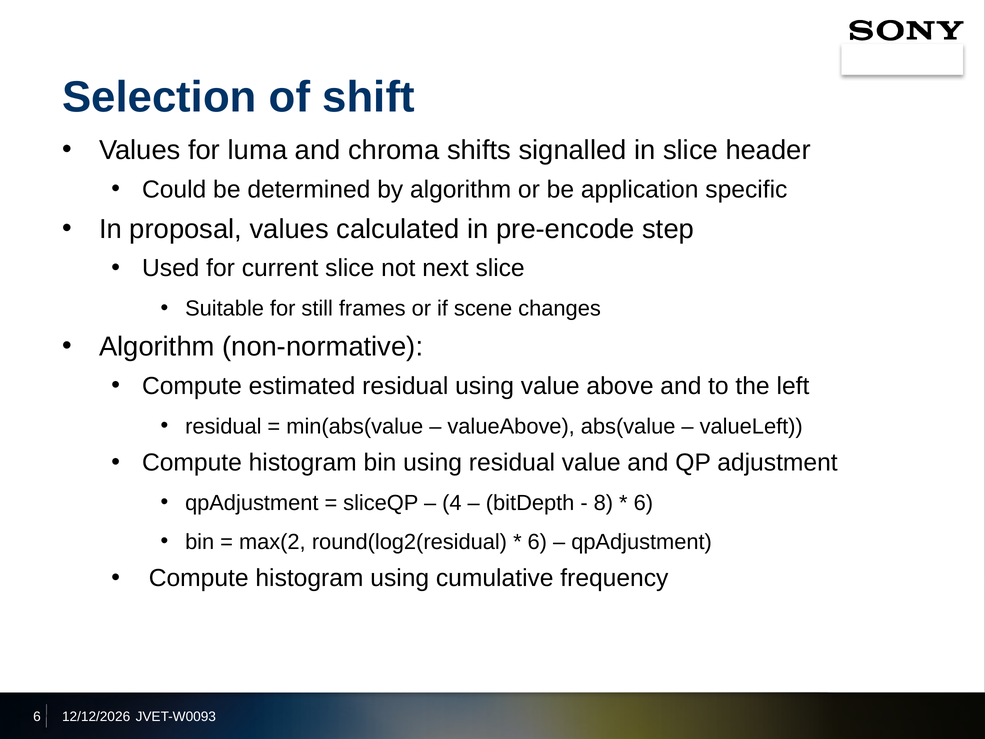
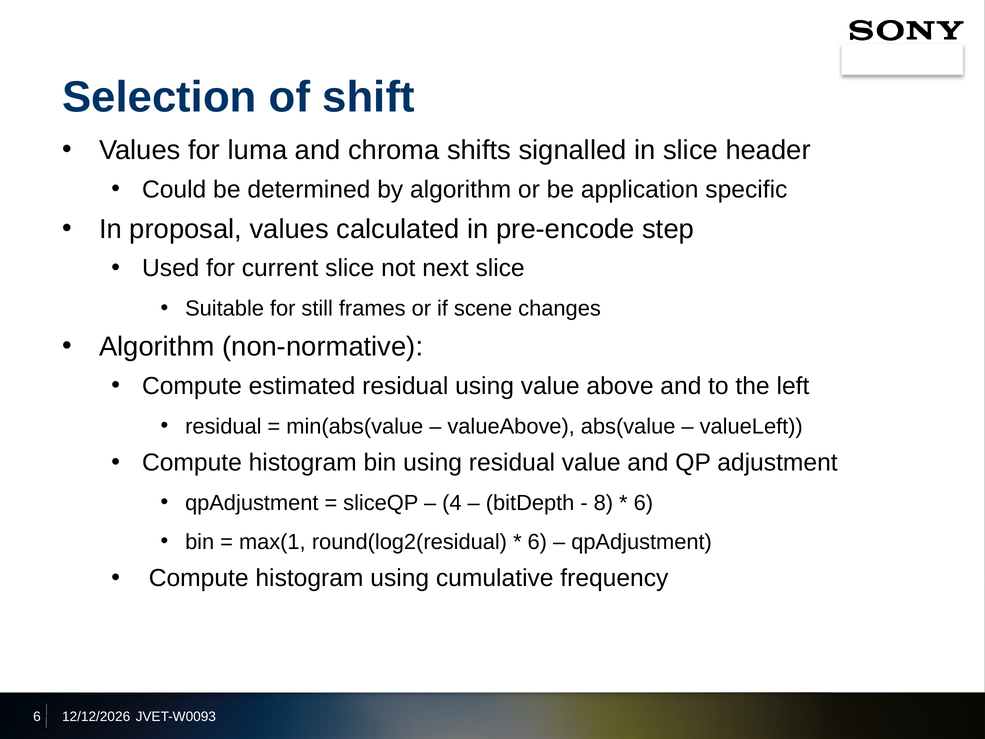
max(2: max(2 -> max(1
